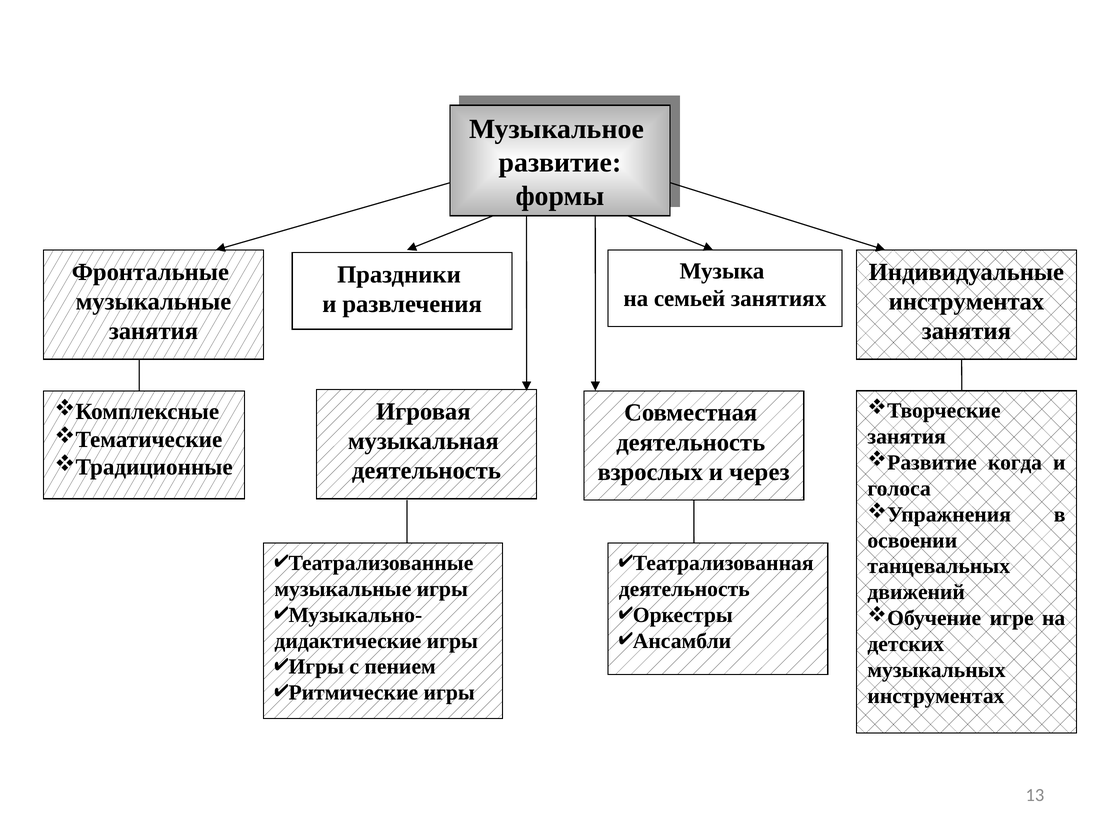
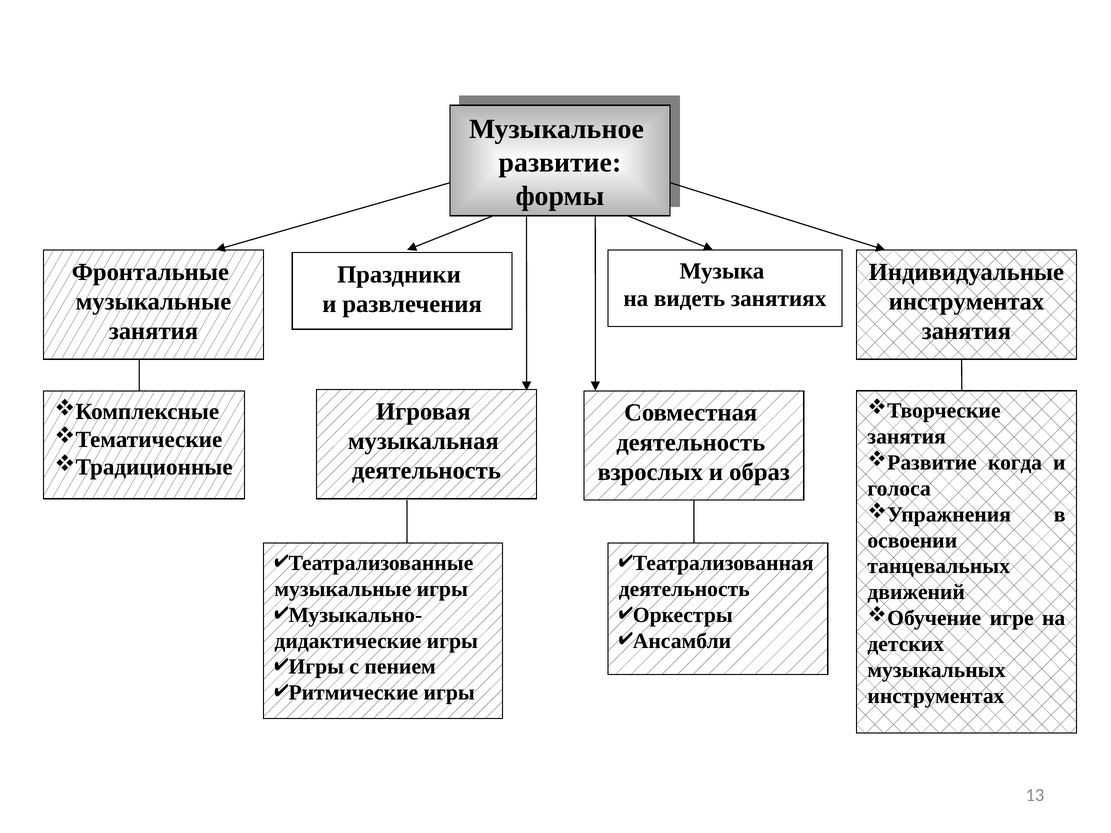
семьей: семьей -> видеть
через: через -> образ
